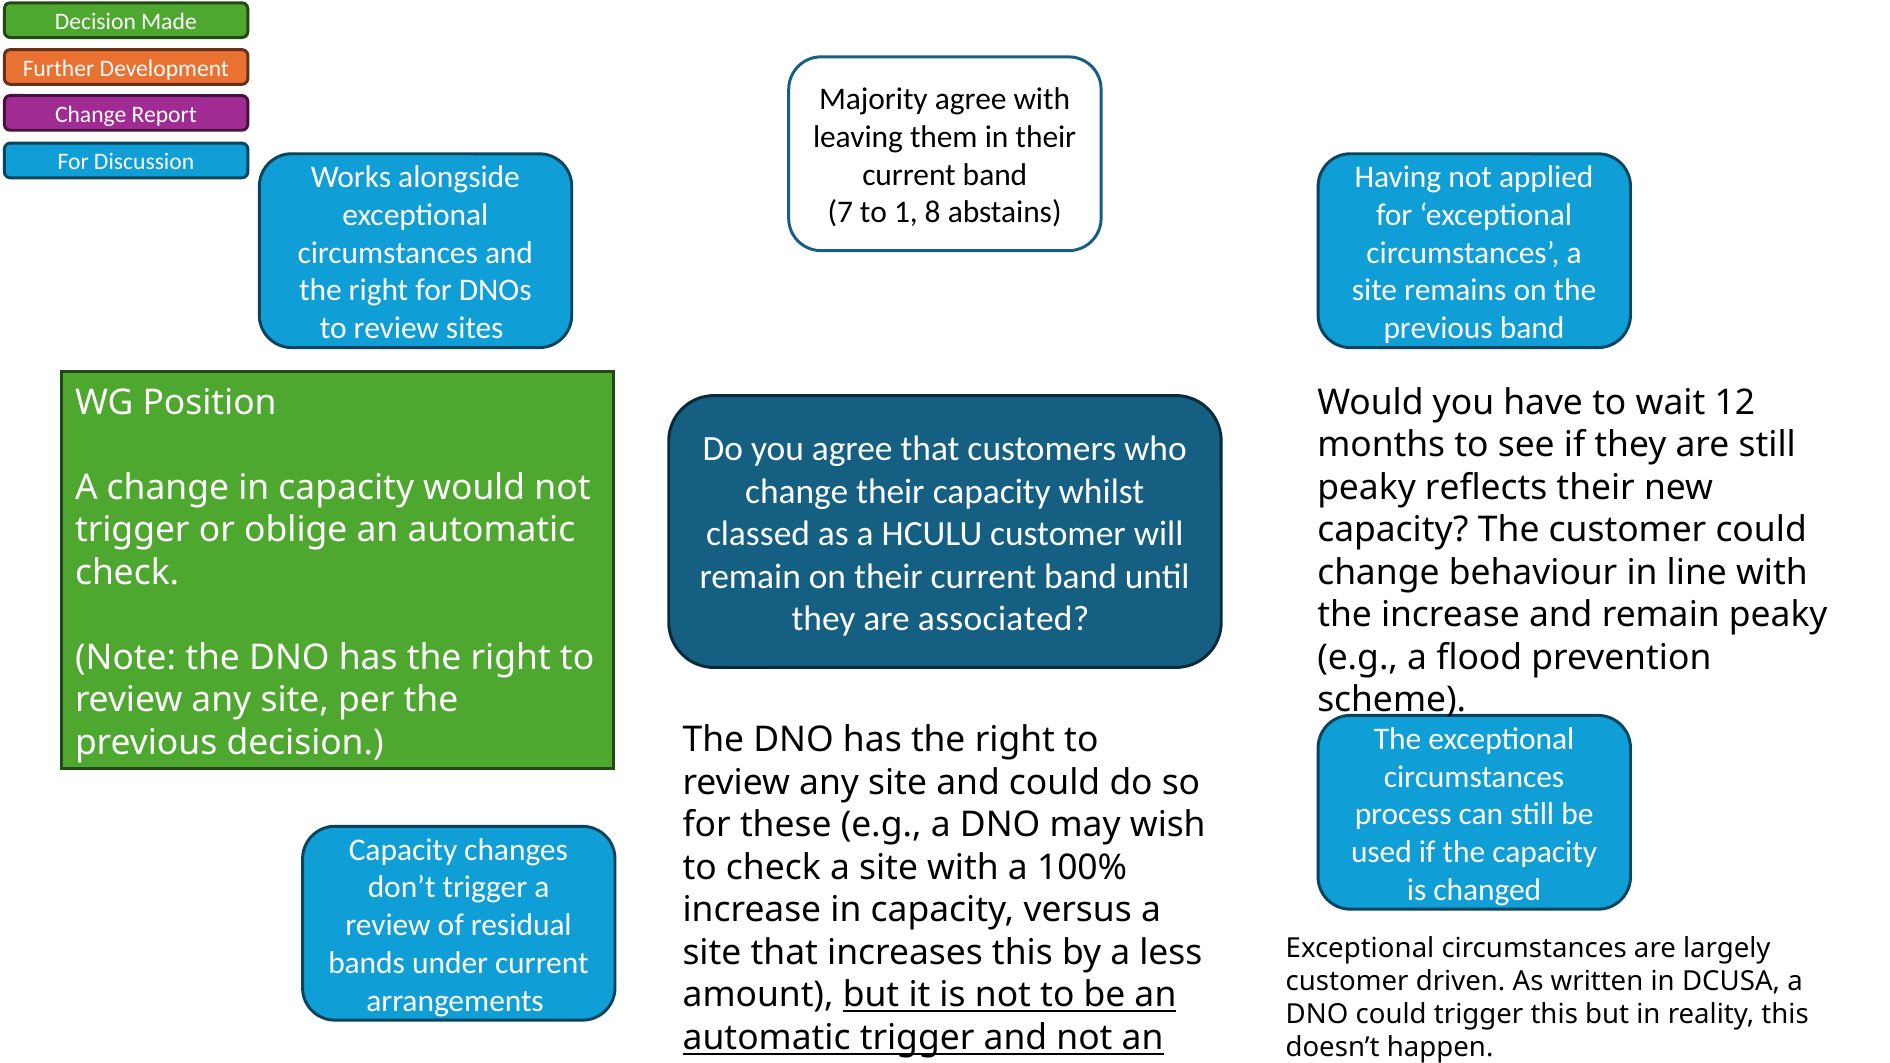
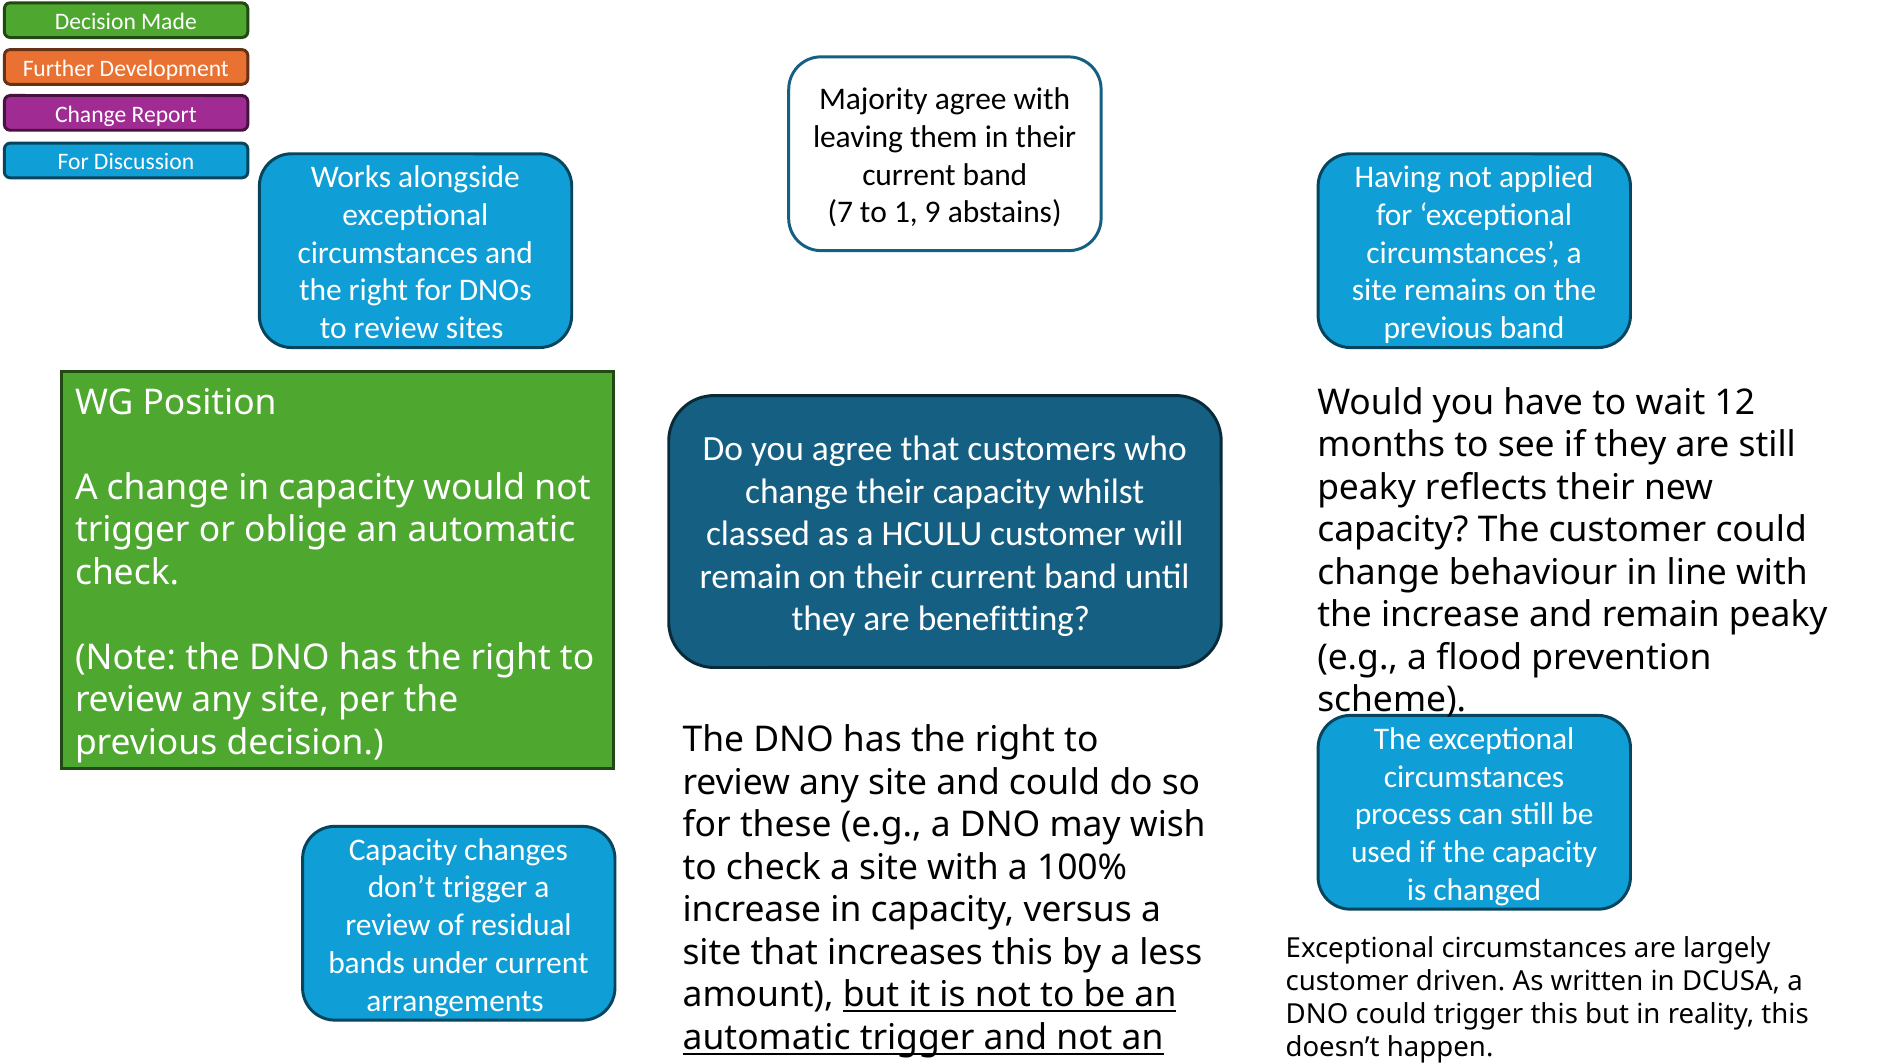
8: 8 -> 9
associated: associated -> benefitting
